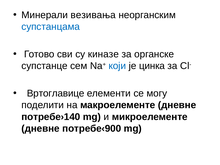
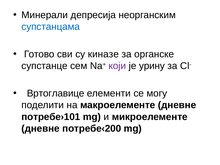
везивања: везивања -> депресија
који colour: blue -> purple
цинка: цинка -> урину
потребе›140: потребе›140 -> потребе›101
потребе‹900: потребе‹900 -> потребе‹200
